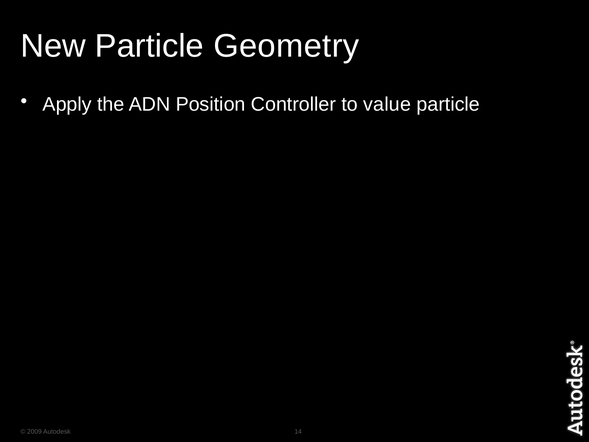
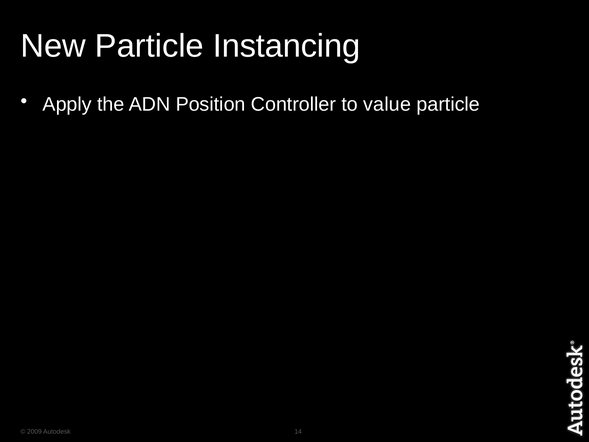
Geometry: Geometry -> Instancing
